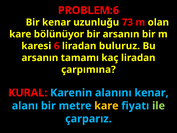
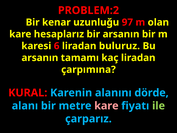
PROBLEM:6: PROBLEM:6 -> PROBLEM:2
73: 73 -> 97
bölünüyor: bölünüyor -> hesaplarız
alanını kenar: kenar -> dörde
kare at (106, 106) colour: yellow -> pink
